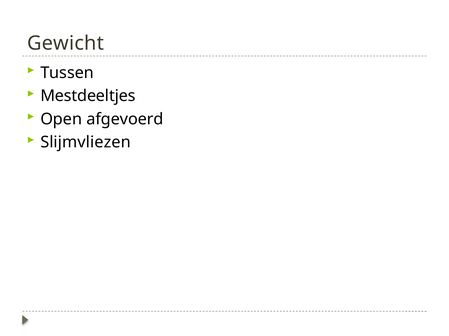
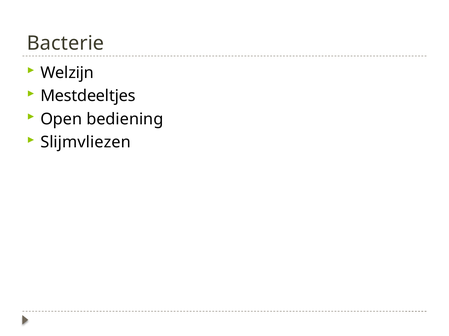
Gewicht: Gewicht -> Bacterie
Tussen: Tussen -> Welzijn
afgevoerd: afgevoerd -> bediening
